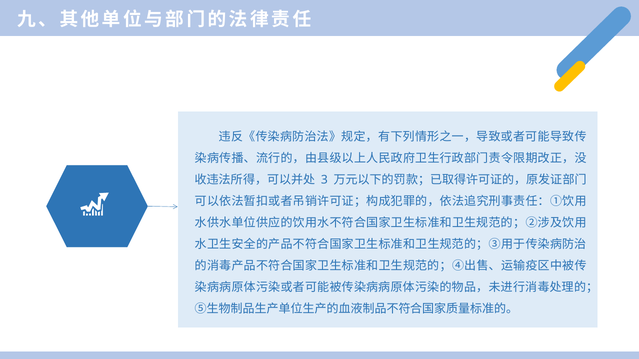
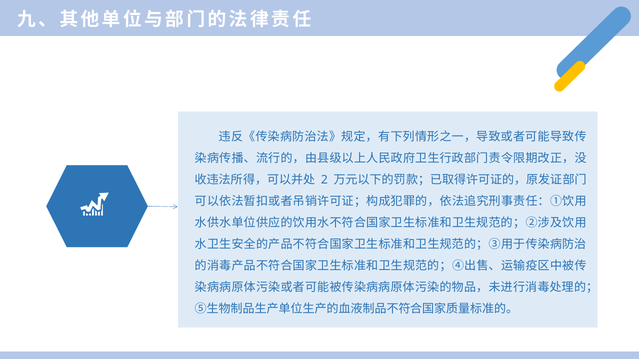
3: 3 -> 2
